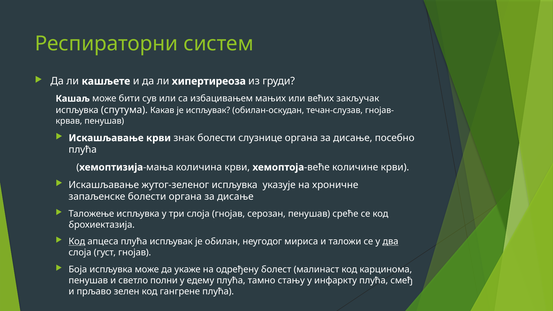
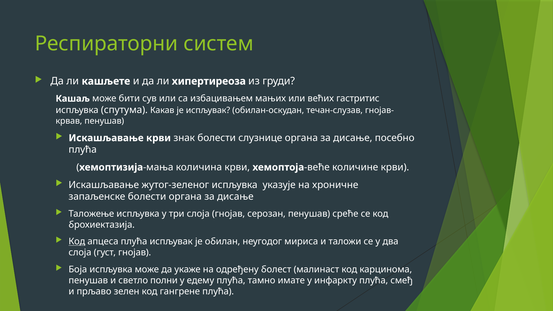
закључак: закључак -> гастритис
два underline: present -> none
стању: стању -> имате
